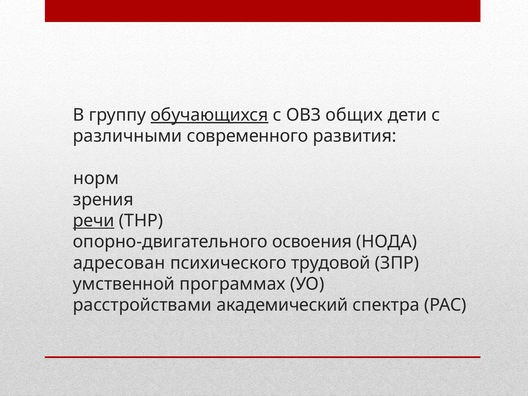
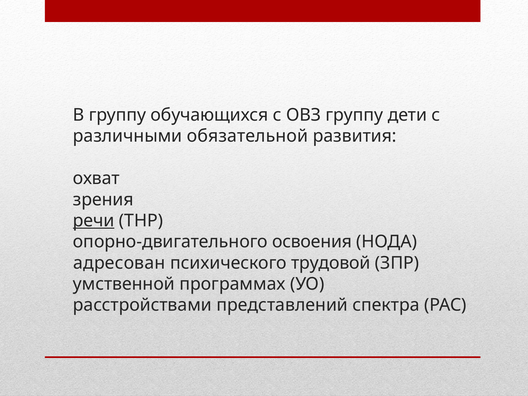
обучающихся underline: present -> none
ОВЗ общих: общих -> группу
современного: современного -> обязательной
норм: норм -> охват
академический: академический -> представлений
